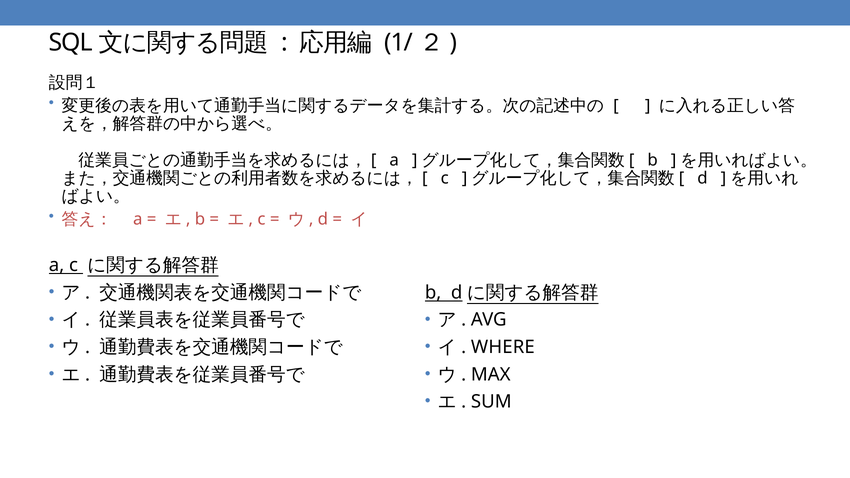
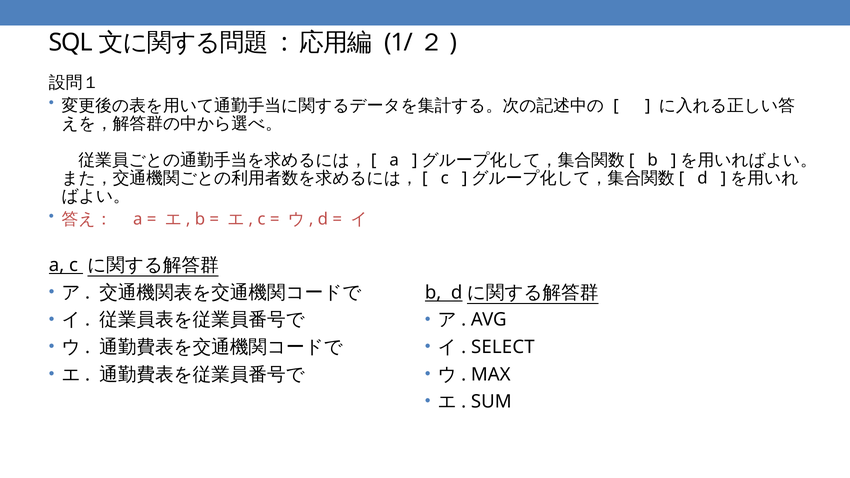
WHERE: WHERE -> SELECT
